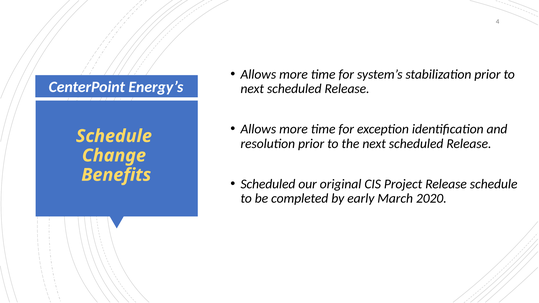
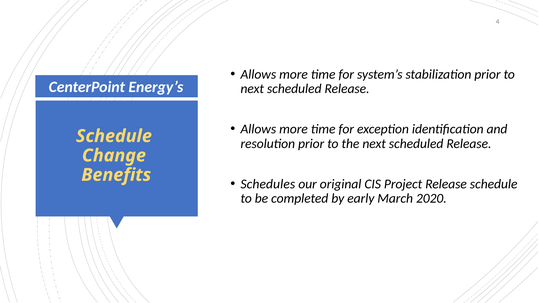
Scheduled at (268, 184): Scheduled -> Schedules
